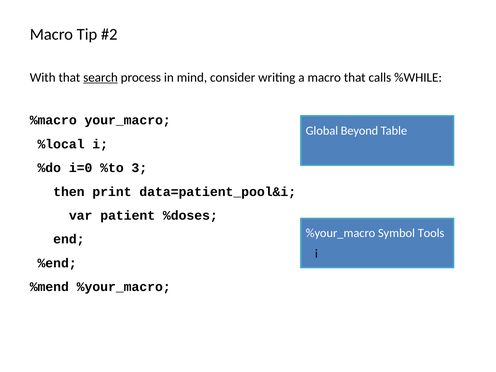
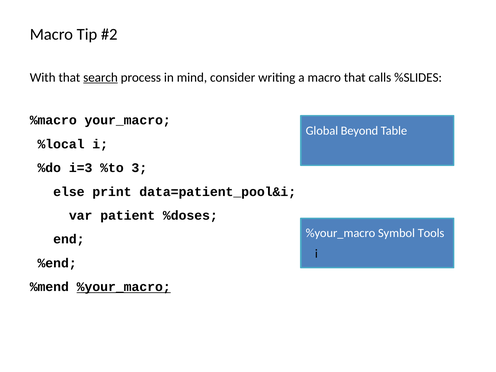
%WHILE: %WHILE -> %SLIDES
i=0: i=0 -> i=3
then: then -> else
%your_macro at (124, 287) underline: none -> present
